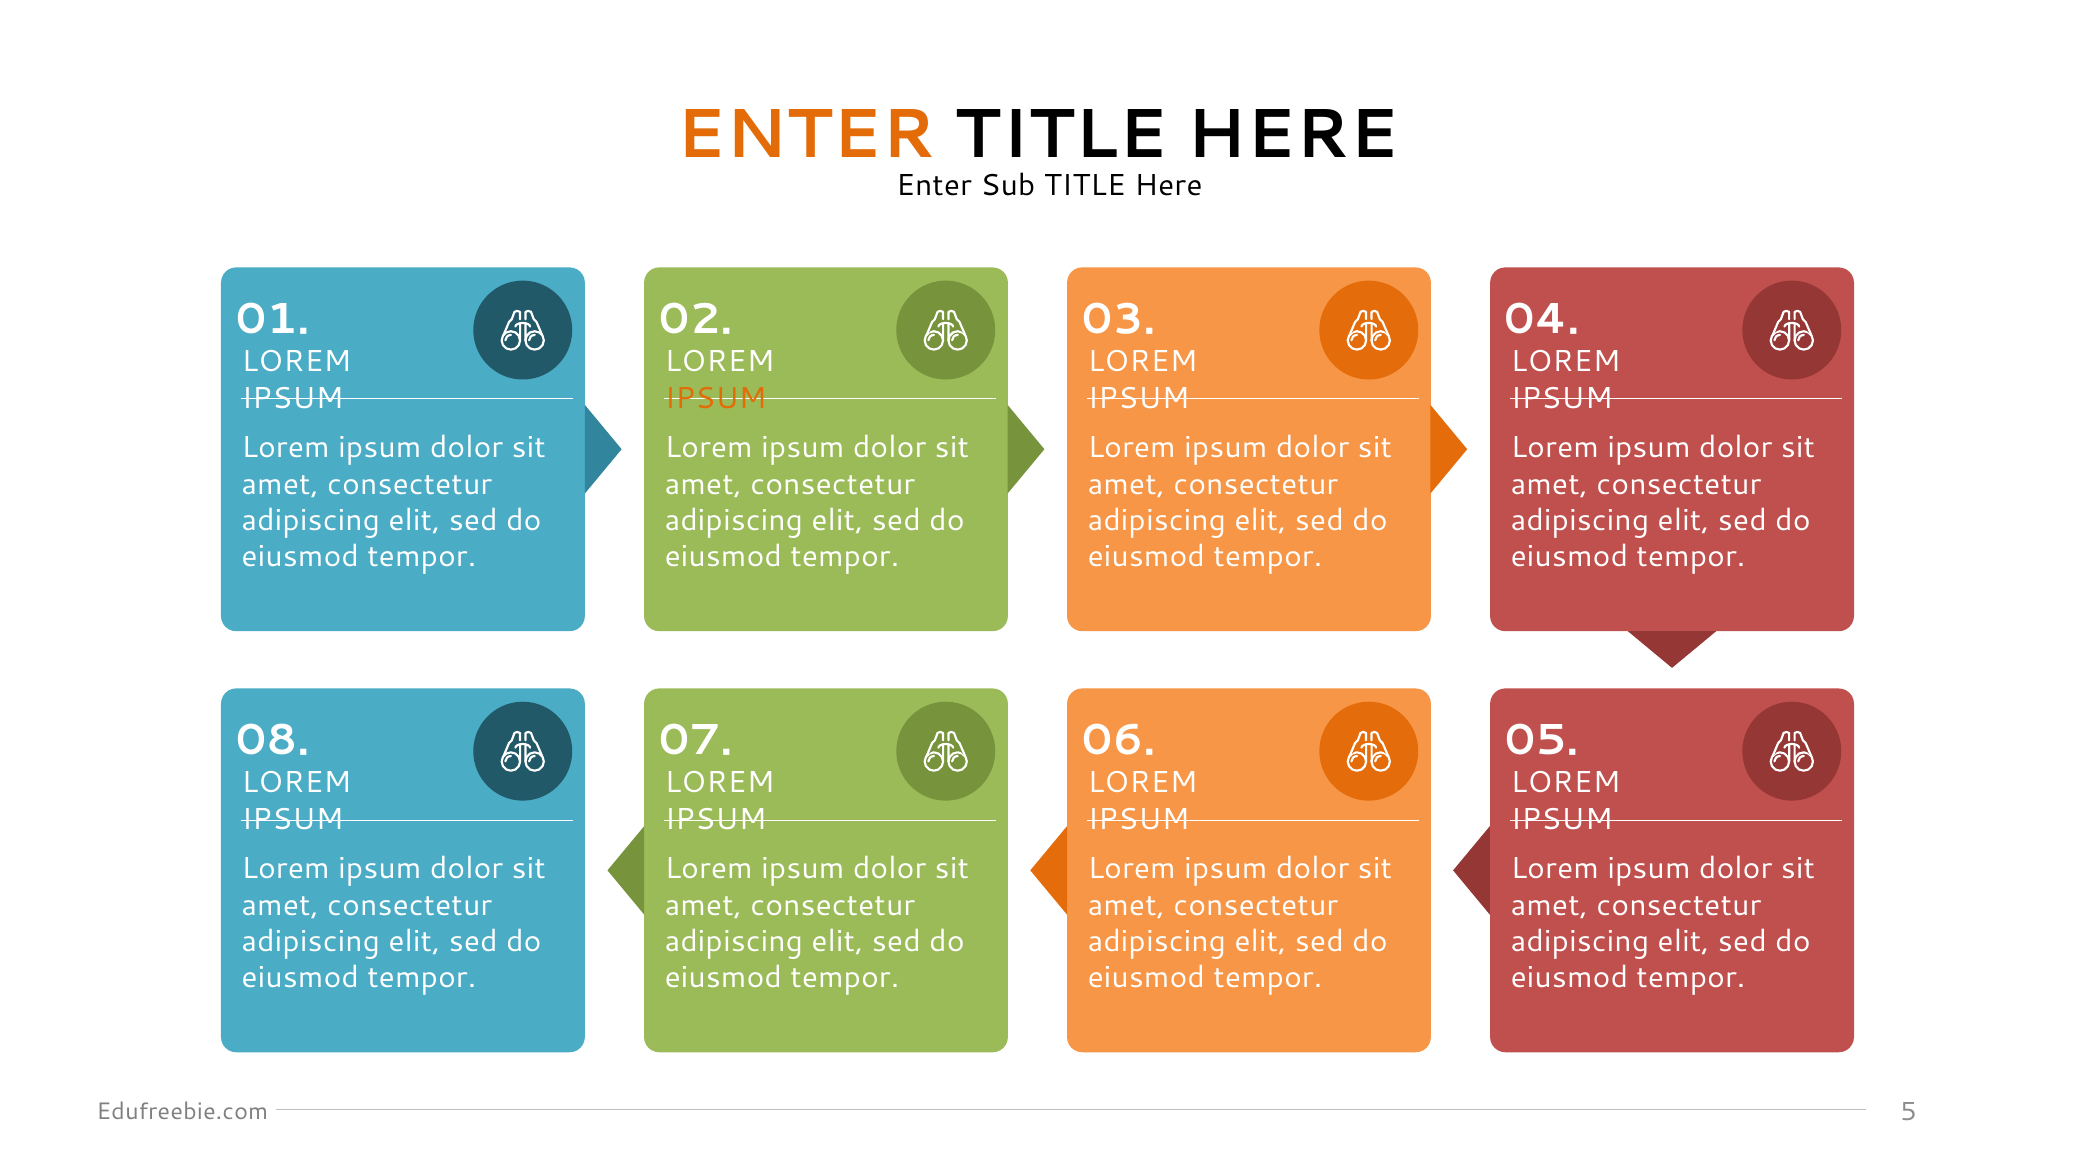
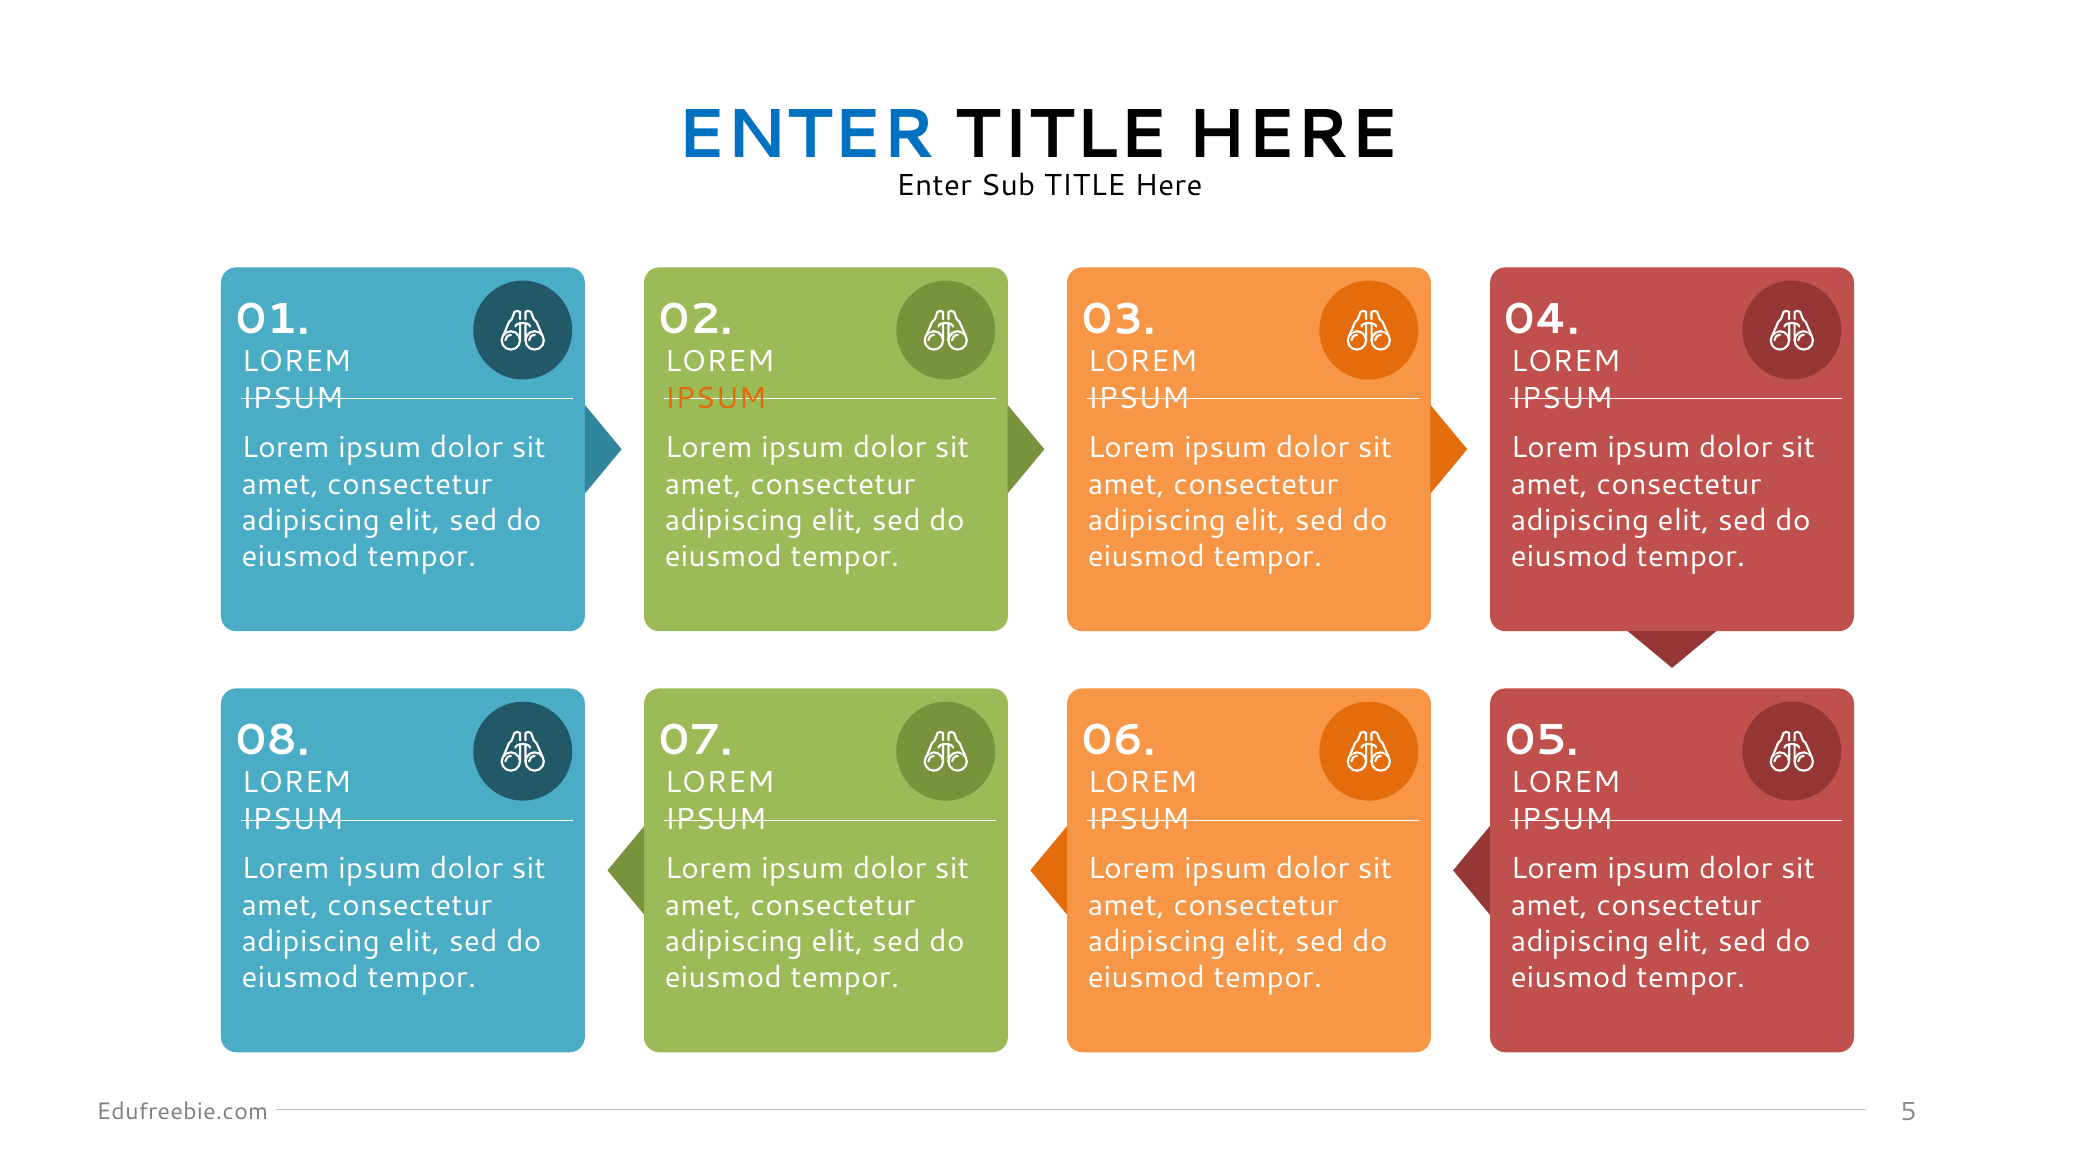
ENTER at (806, 135) colour: orange -> blue
